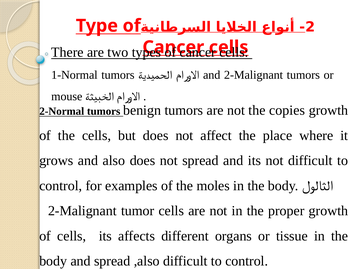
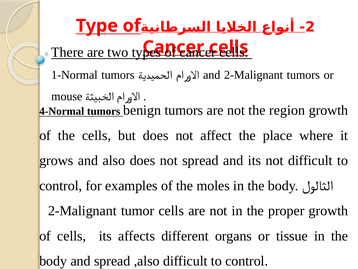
2-Normal: 2-Normal -> 4-Normal
copies: copies -> region
